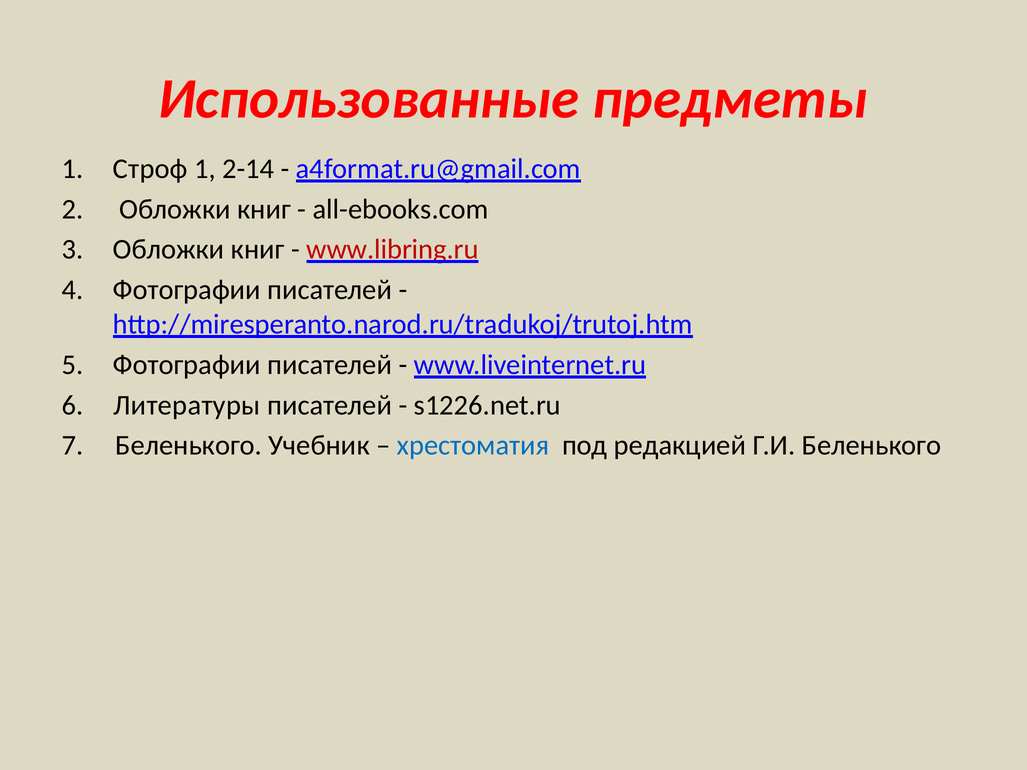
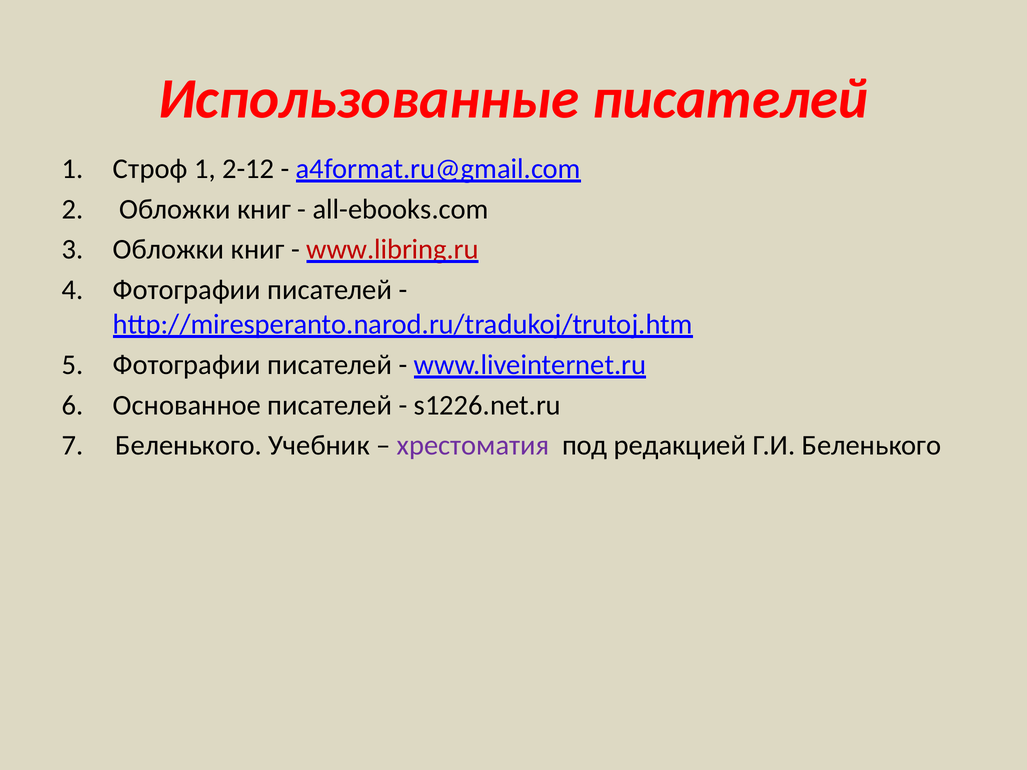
Использованные предметы: предметы -> писателей
2-14: 2-14 -> 2-12
Литературы: Литературы -> Основанное
хрестоматия colour: blue -> purple
